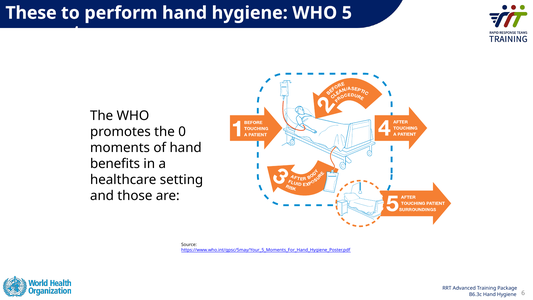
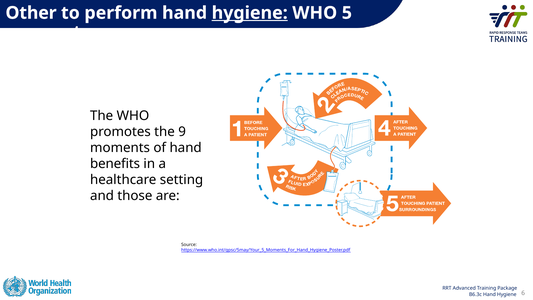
These: These -> Other
hygiene at (250, 13) underline: none -> present
0: 0 -> 9
